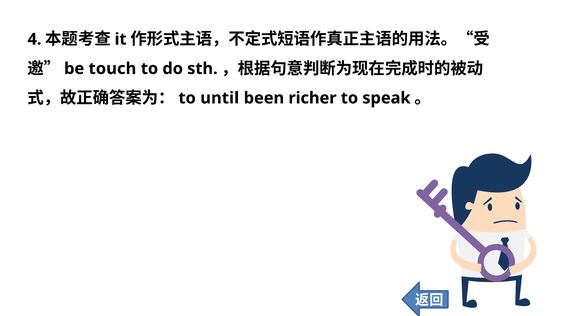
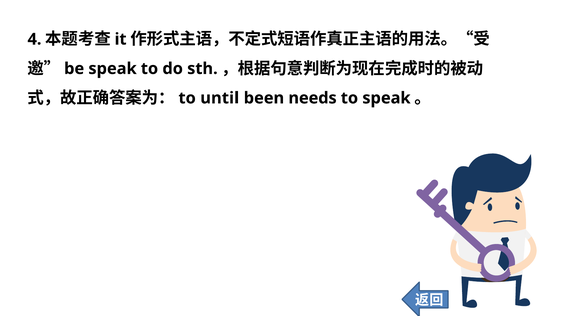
touch at (112, 69): touch -> speak
richer: richer -> needs
